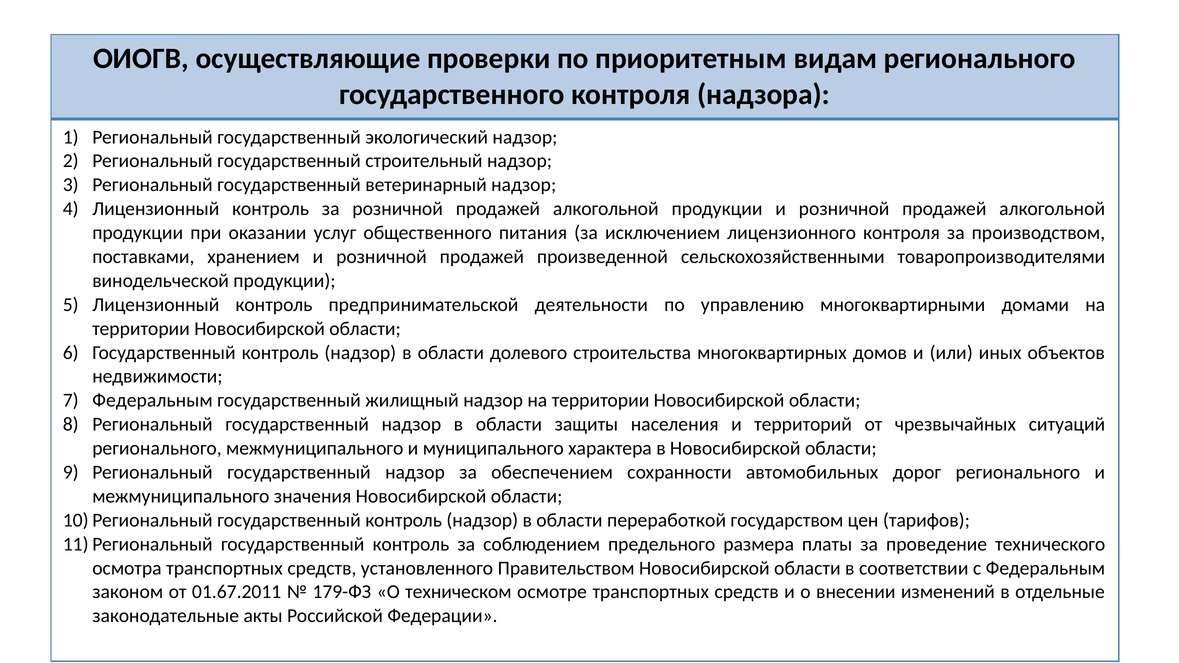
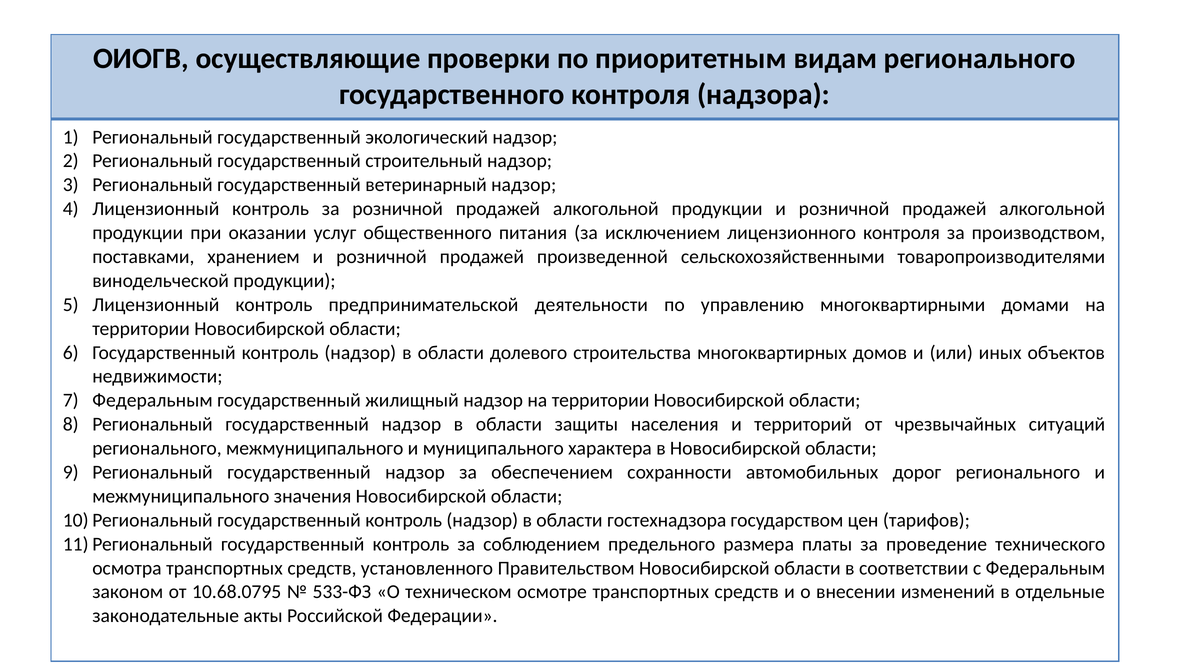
переработкой: переработкой -> гостехнадзора
01.67.2011: 01.67.2011 -> 10.68.0795
179-ФЗ: 179-ФЗ -> 533-ФЗ
